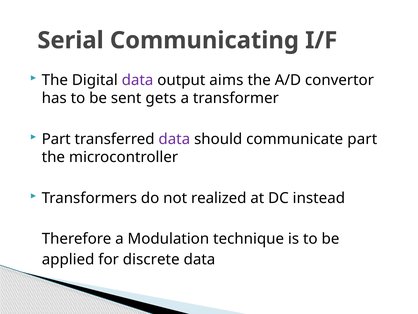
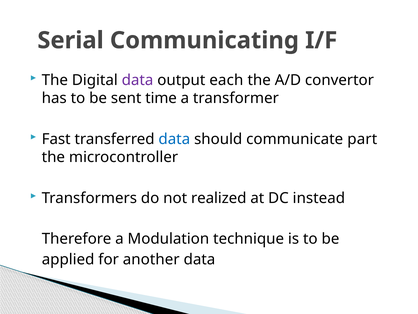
aims: aims -> each
gets: gets -> time
Part at (56, 139): Part -> Fast
data at (174, 139) colour: purple -> blue
discrete: discrete -> another
